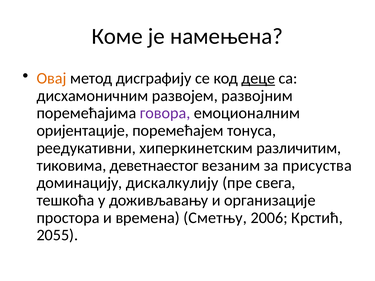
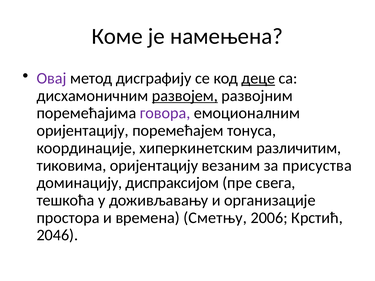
Овај colour: orange -> purple
развојем underline: none -> present
оријентације at (83, 131): оријентације -> оријентацију
реедукативни: реедукативни -> координације
тиковима деветнаестог: деветнаестог -> оријентацију
дискалкулију: дискалкулију -> диспраксијом
2055: 2055 -> 2046
